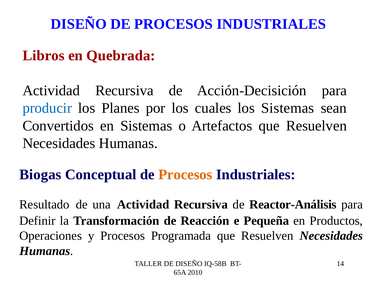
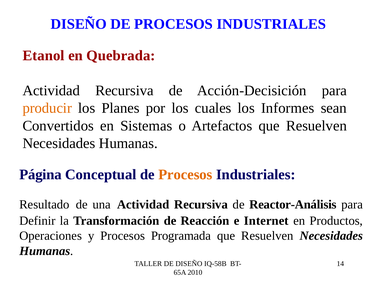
Libros: Libros -> Etanol
producir colour: blue -> orange
los Sistemas: Sistemas -> Informes
Biogas: Biogas -> Página
Pequeña: Pequeña -> Internet
